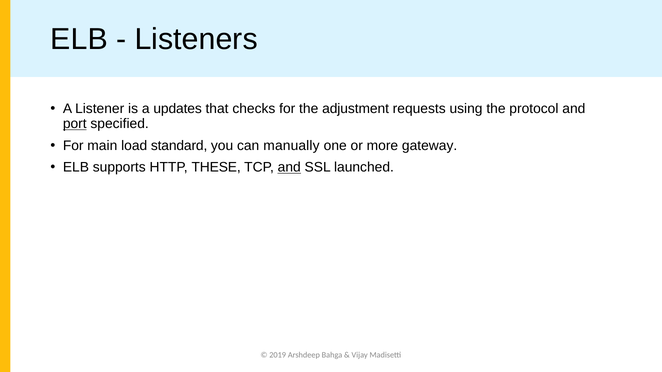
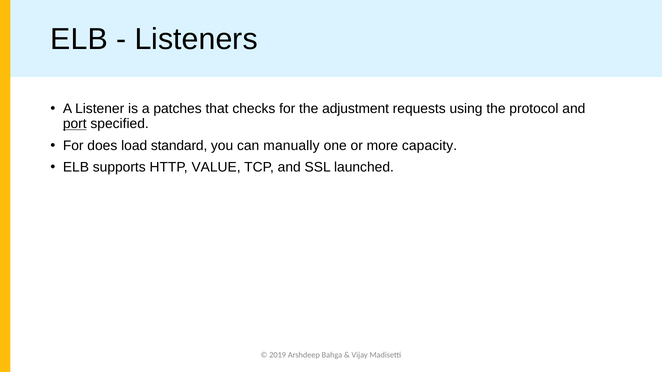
updates: updates -> patches
main: main -> does
gateway: gateway -> capacity
THESE: THESE -> VALUE
and at (289, 167) underline: present -> none
